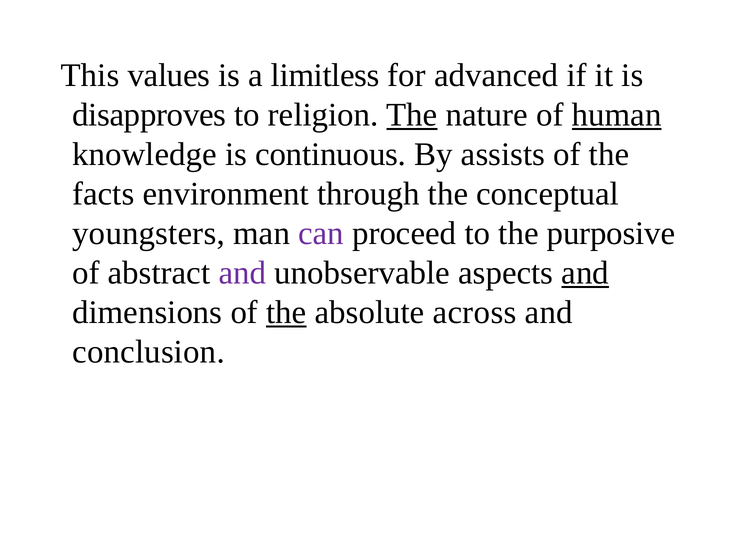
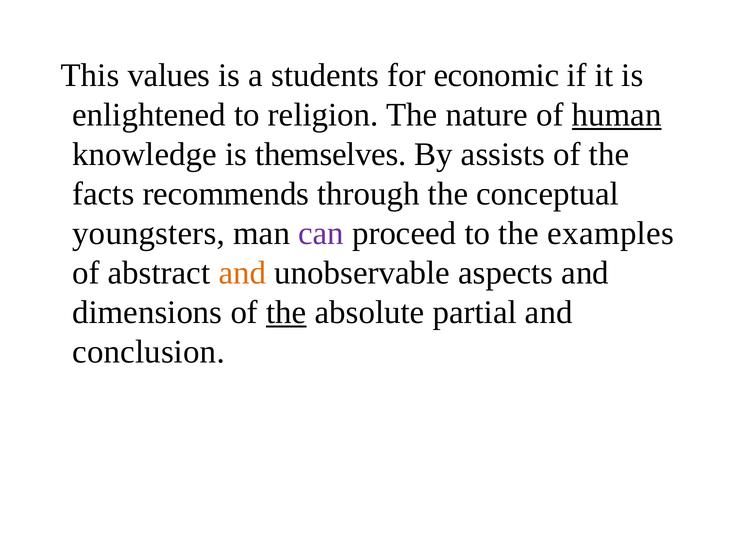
limitless: limitless -> students
advanced: advanced -> economic
disapproves: disapproves -> enlightened
The at (412, 115) underline: present -> none
continuous: continuous -> themselves
environment: environment -> recommends
purposive: purposive -> examples
and at (242, 273) colour: purple -> orange
and at (585, 273) underline: present -> none
across: across -> partial
